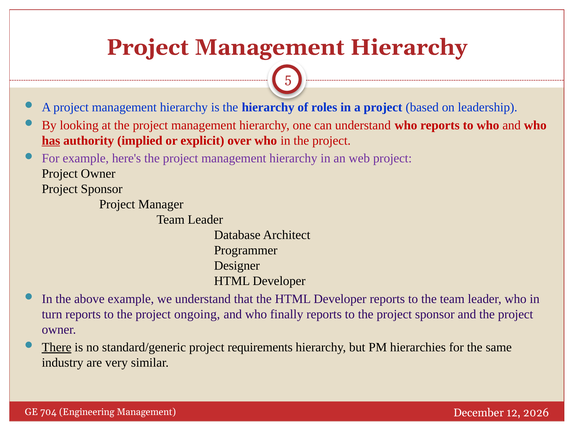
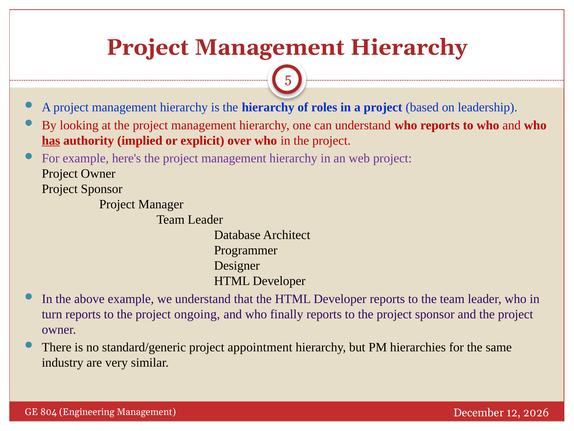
There underline: present -> none
requirements: requirements -> appointment
704: 704 -> 804
